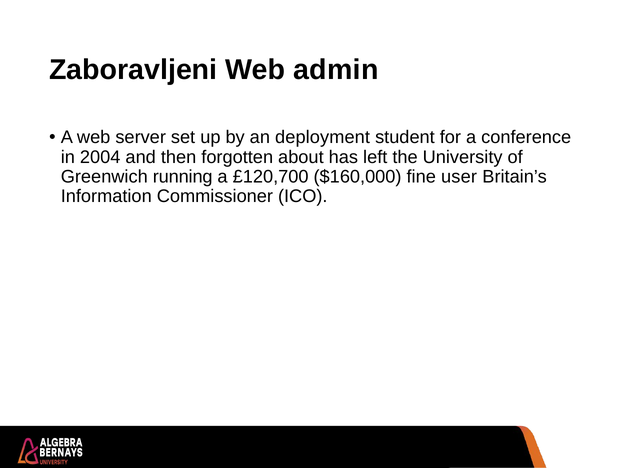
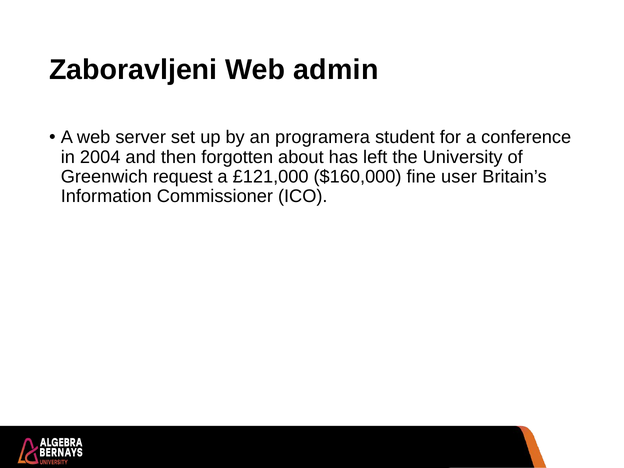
deployment: deployment -> programera
running: running -> request
£120,700: £120,700 -> £121,000
